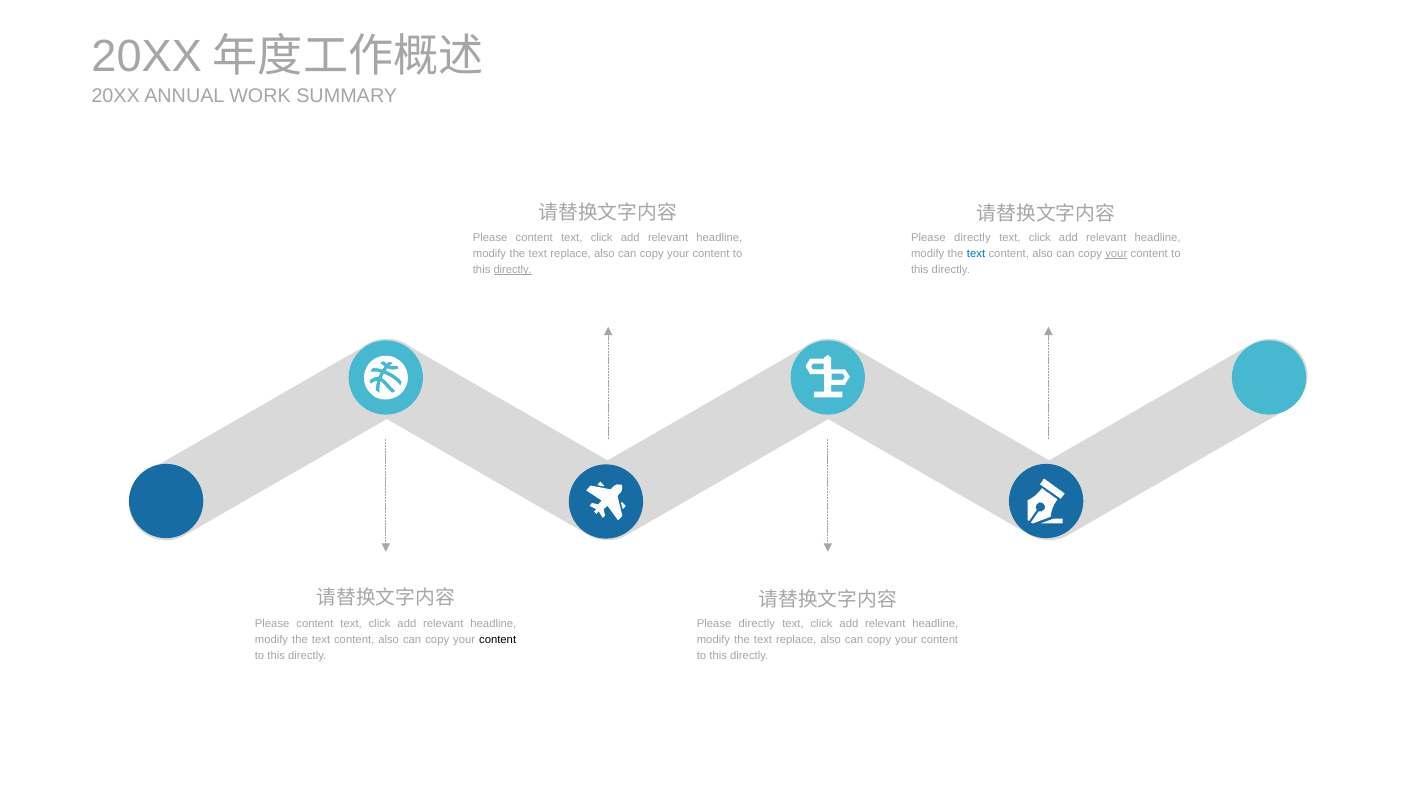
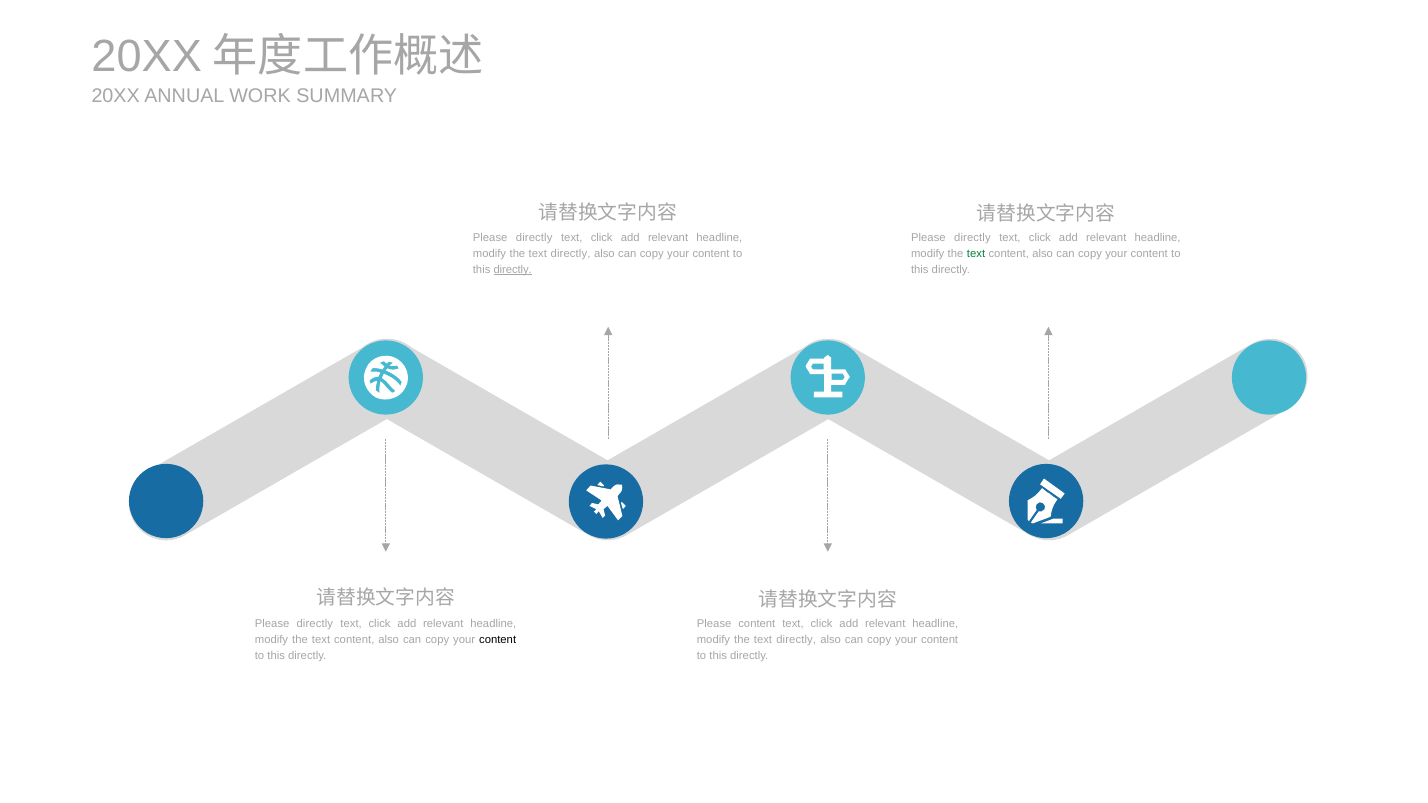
content at (534, 238): content -> directly
replace at (571, 254): replace -> directly
text at (976, 254) colour: blue -> green
your at (1116, 254) underline: present -> none
content at (315, 624): content -> directly
directly at (757, 624): directly -> content
replace at (796, 640): replace -> directly
